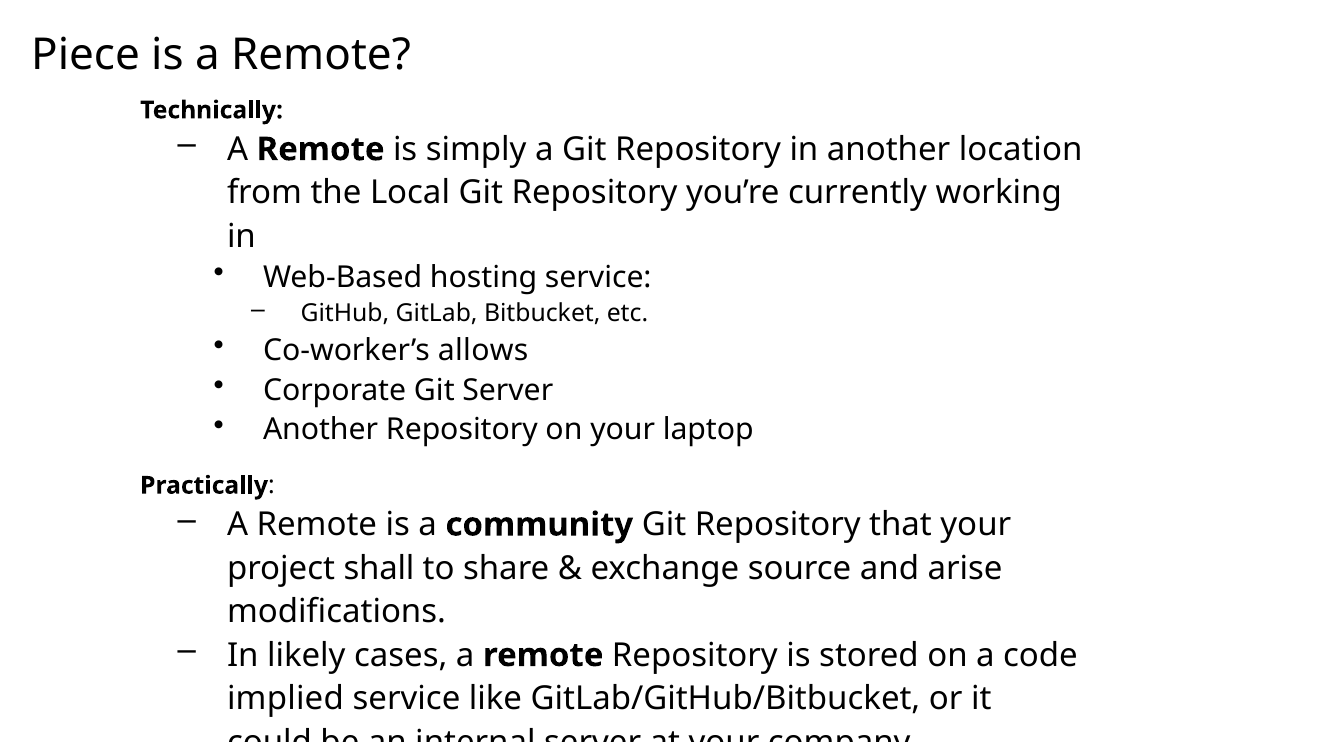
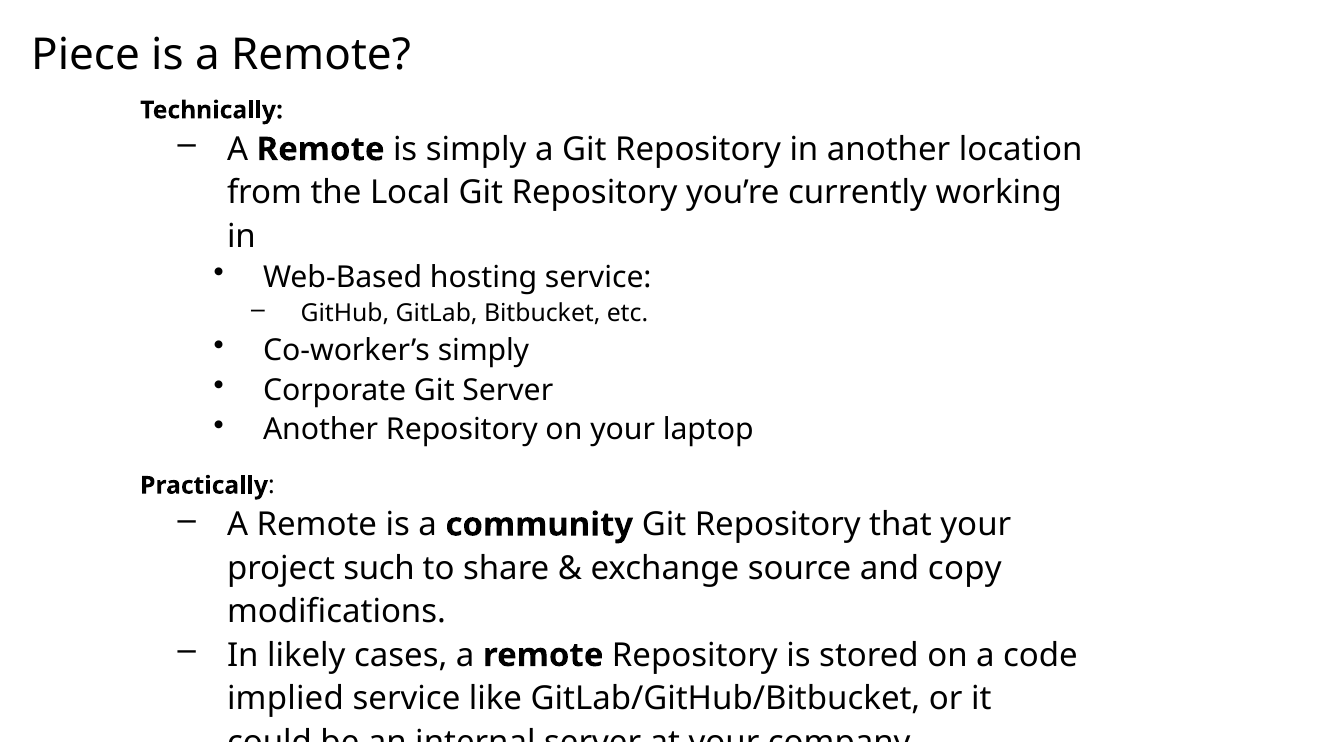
Co-worker’s allows: allows -> simply
shall: shall -> such
arise: arise -> copy
